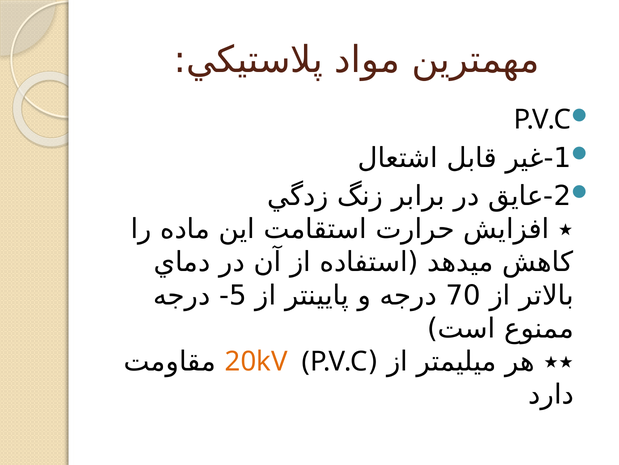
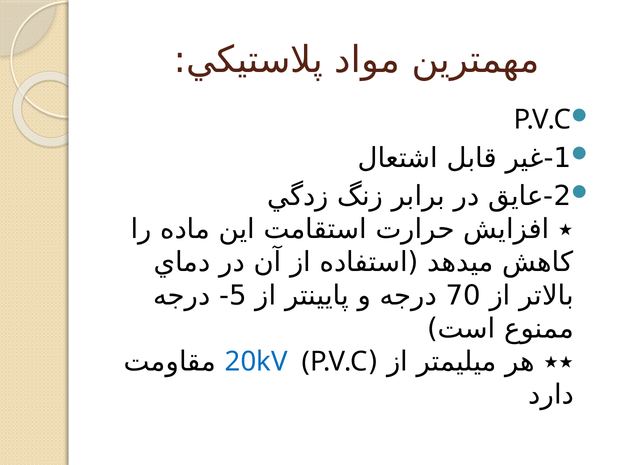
20kV colour: orange -> blue
